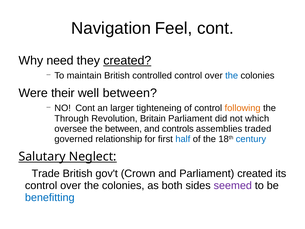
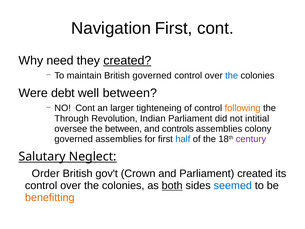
Navigation Feel: Feel -> First
British controlled: controlled -> governed
their: their -> debt
Britain: Britain -> Indian
which: which -> intitial
traded: traded -> colony
governed relationship: relationship -> assemblies
century colour: blue -> purple
Trade: Trade -> Order
both underline: none -> present
seemed colour: purple -> blue
benefitting colour: blue -> orange
